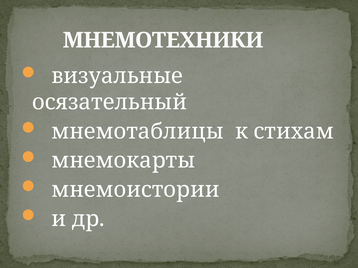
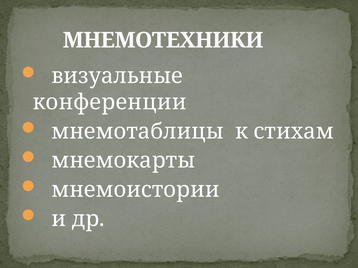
осязательный: осязательный -> конференции
